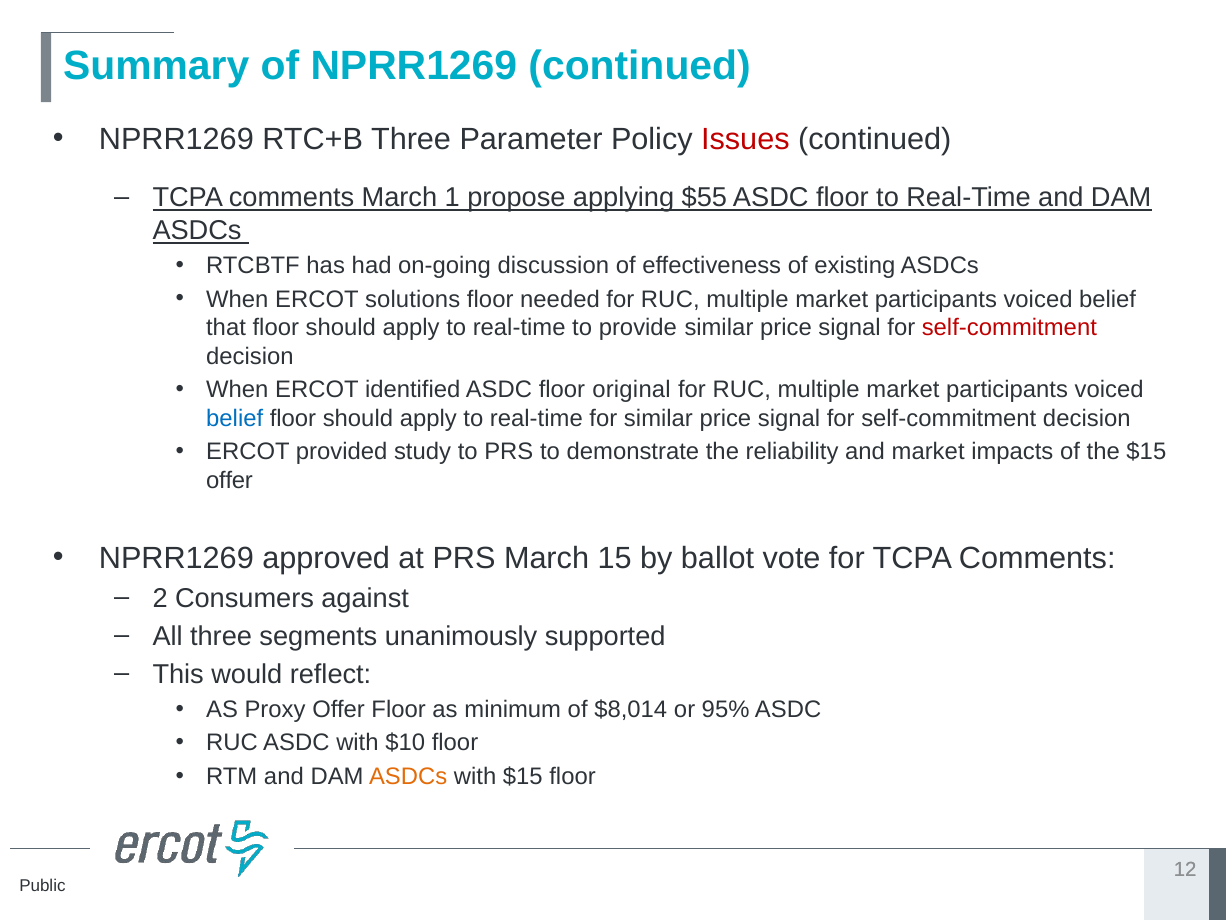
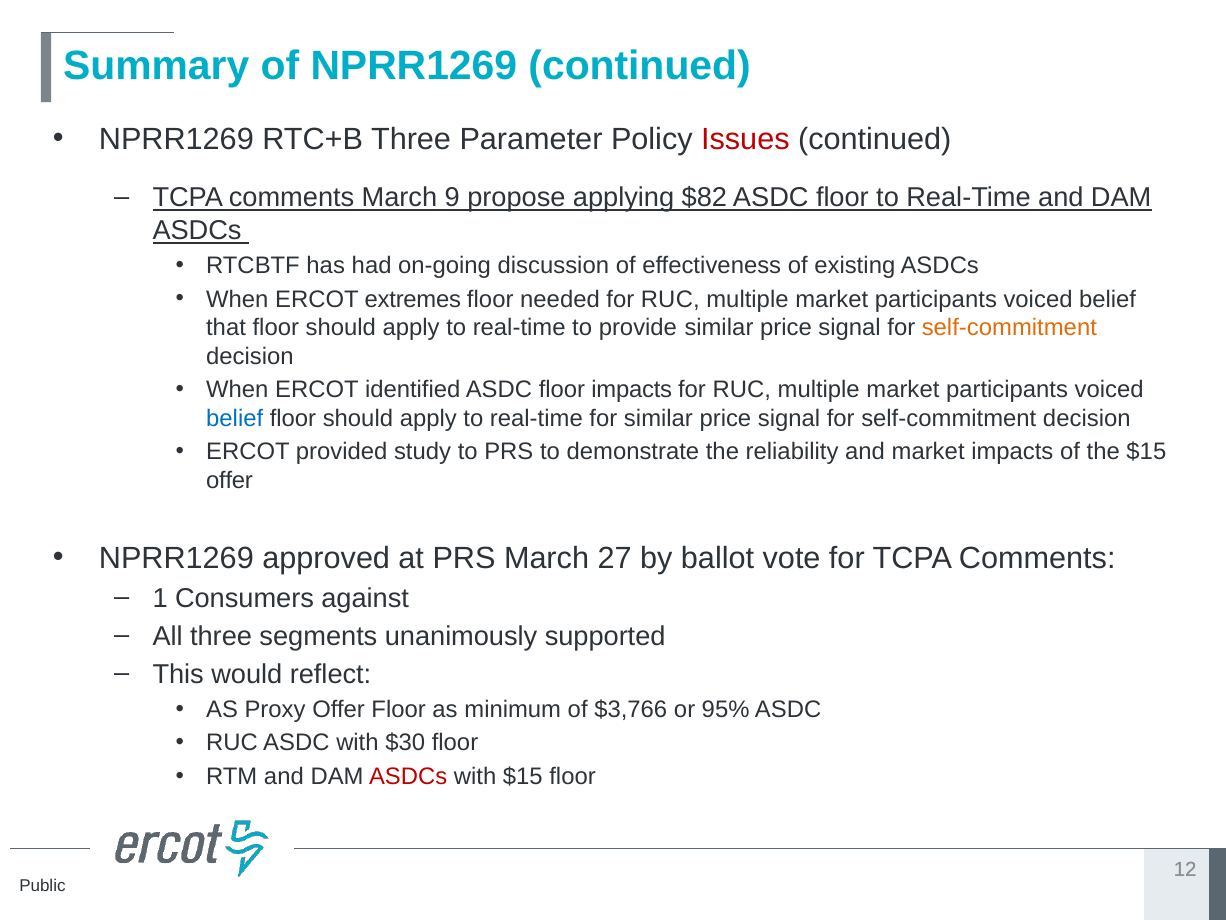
1: 1 -> 9
$55: $55 -> $82
solutions: solutions -> extremes
self-commitment at (1009, 328) colour: red -> orange
floor original: original -> impacts
15: 15 -> 27
2: 2 -> 1
$8,014: $8,014 -> $3,766
$10: $10 -> $30
ASDCs at (408, 776) colour: orange -> red
